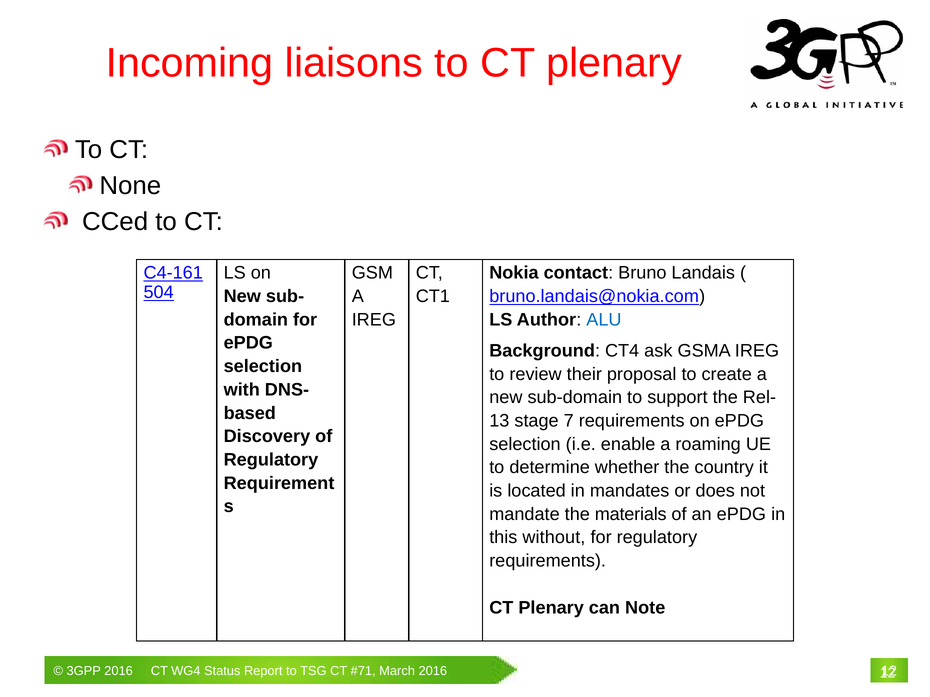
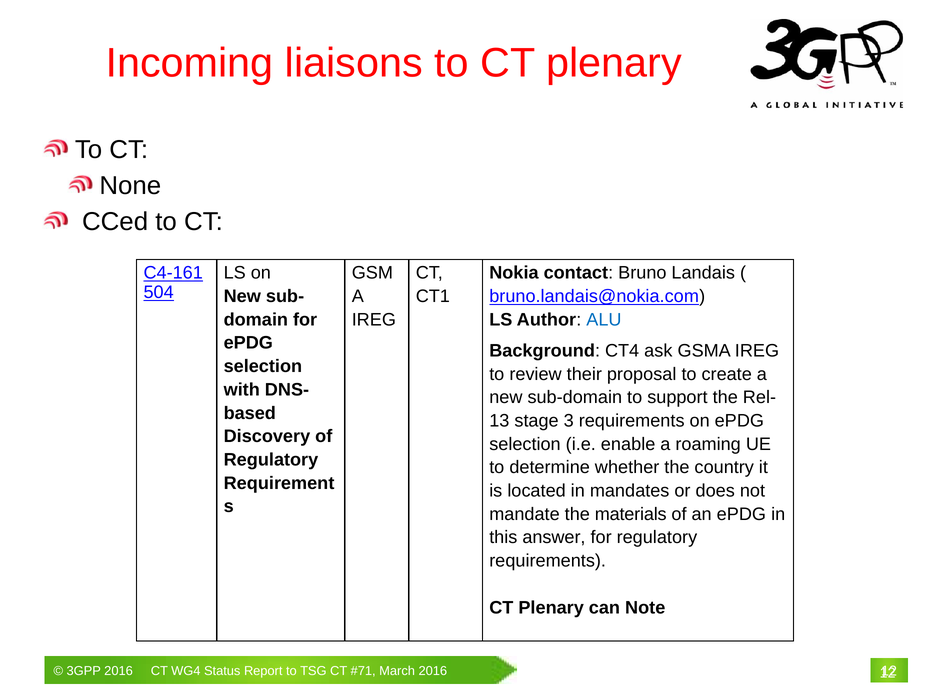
7: 7 -> 3
without: without -> answer
